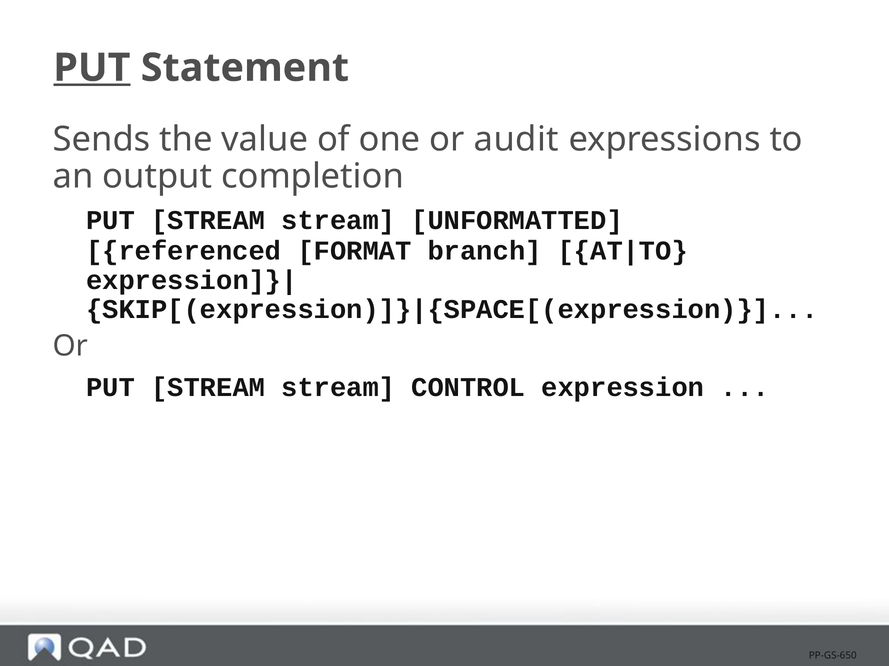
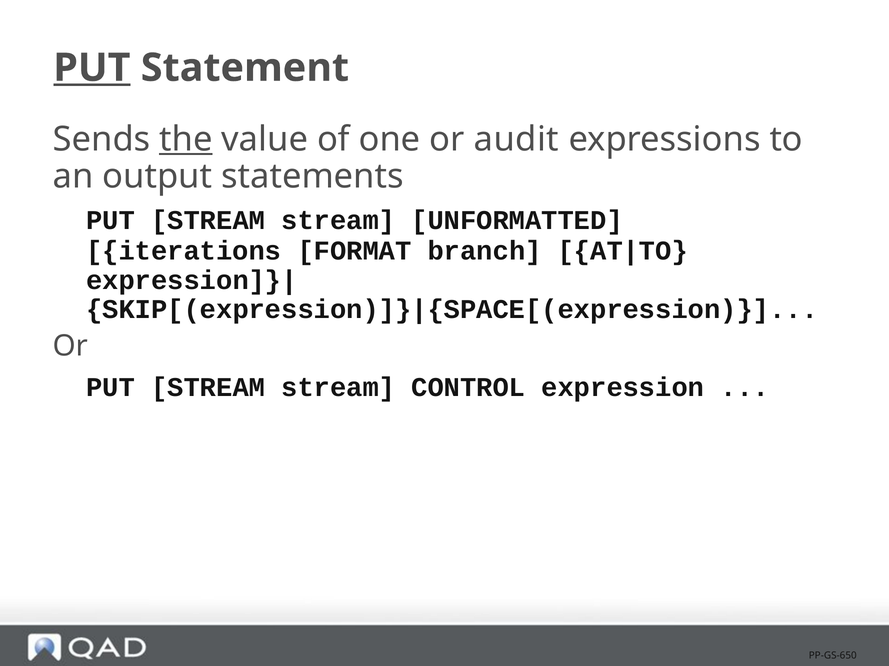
the underline: none -> present
completion: completion -> statements
referenced: referenced -> iterations
